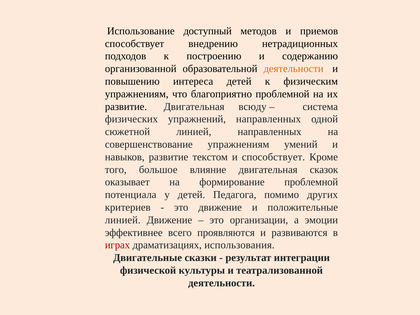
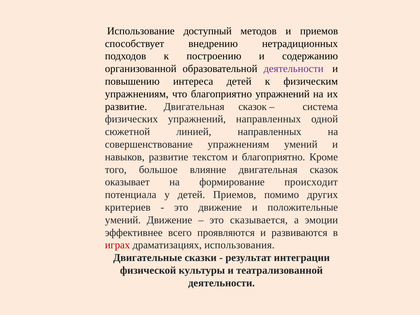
деятельности at (294, 69) colour: orange -> purple
благоприятно проблемной: проблемной -> упражнений
всюду at (253, 107): всюду -> сказок
и способствует: способствует -> благоприятно
формирование проблемной: проблемной -> происходит
детей Педагога: Педагога -> Приемов
линией at (123, 220): линией -> умений
организации: организации -> сказывается
